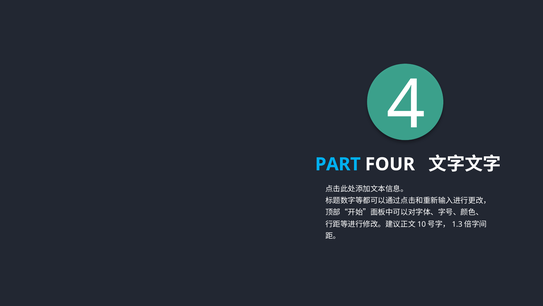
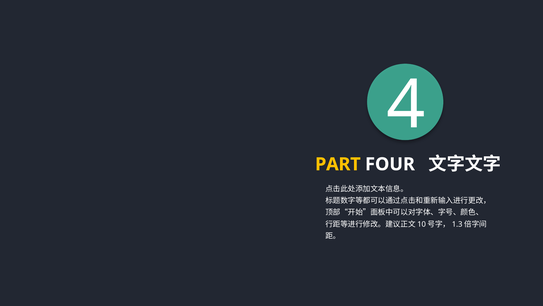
PART colour: light blue -> yellow
